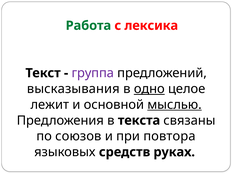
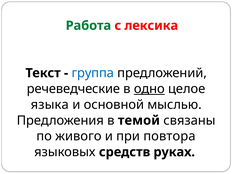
группа colour: purple -> blue
высказывания: высказывания -> речеведческие
лежит: лежит -> языка
мыслью underline: present -> none
текста: текста -> темой
союзов: союзов -> живого
